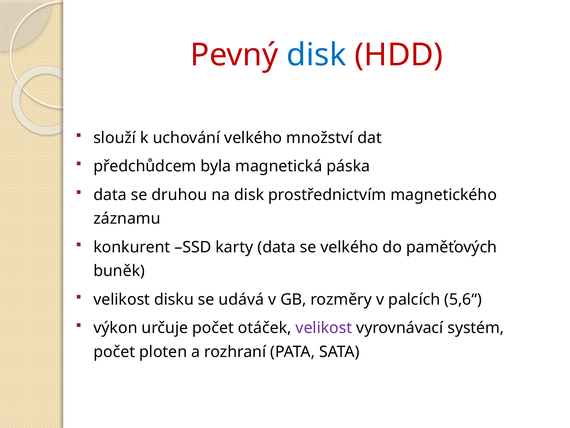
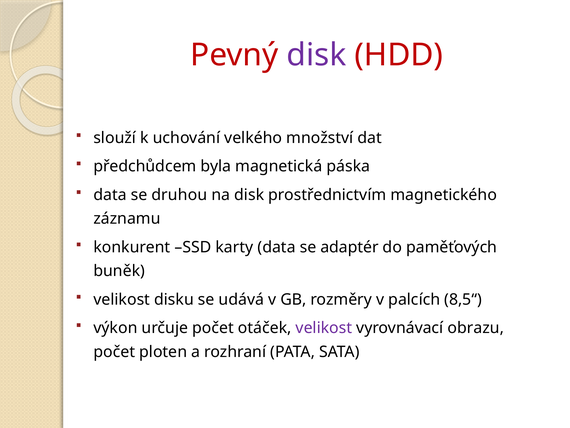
disk at (316, 55) colour: blue -> purple
se velkého: velkého -> adaptér
5,6“: 5,6“ -> 8,5“
systém: systém -> obrazu
